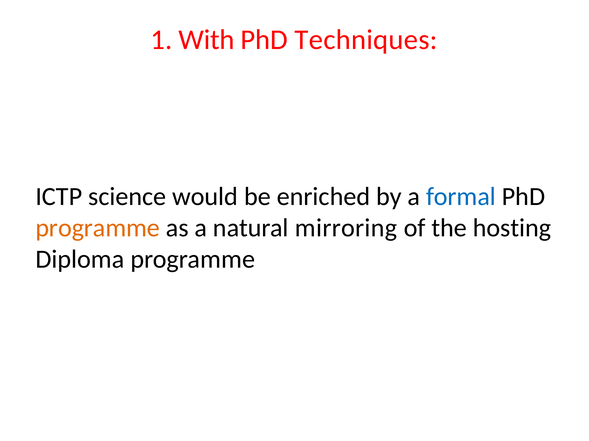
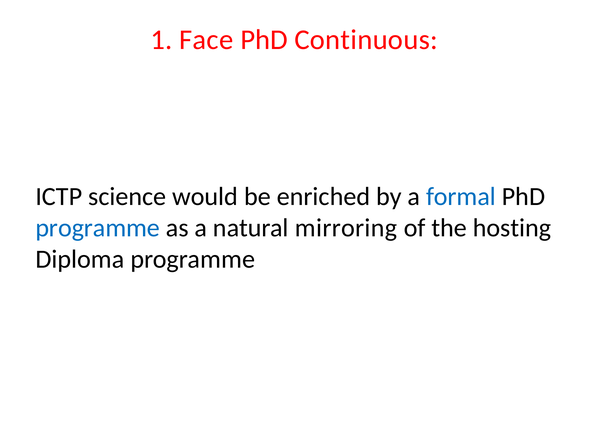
With: With -> Face
Techniques: Techniques -> Continuous
programme at (98, 228) colour: orange -> blue
